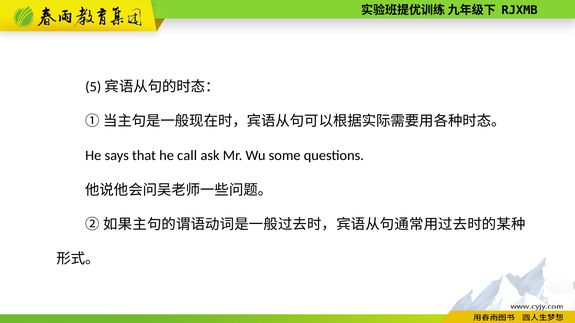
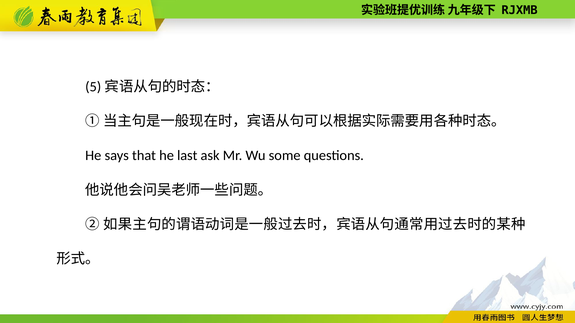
call: call -> last
